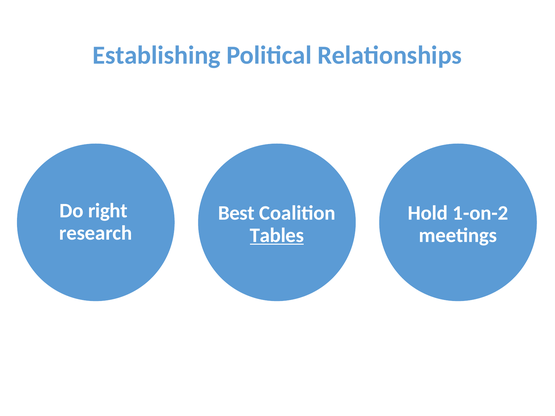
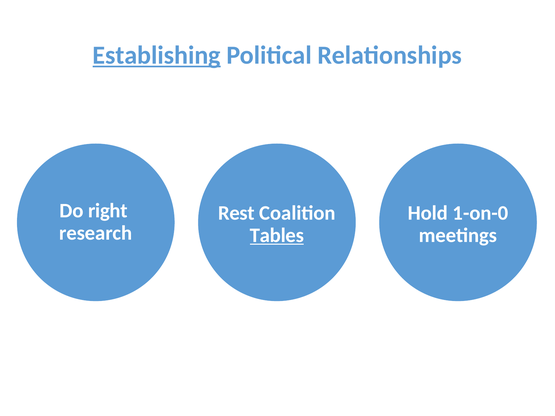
Establishing underline: none -> present
Best: Best -> Rest
1-on-2: 1-on-2 -> 1-on-0
